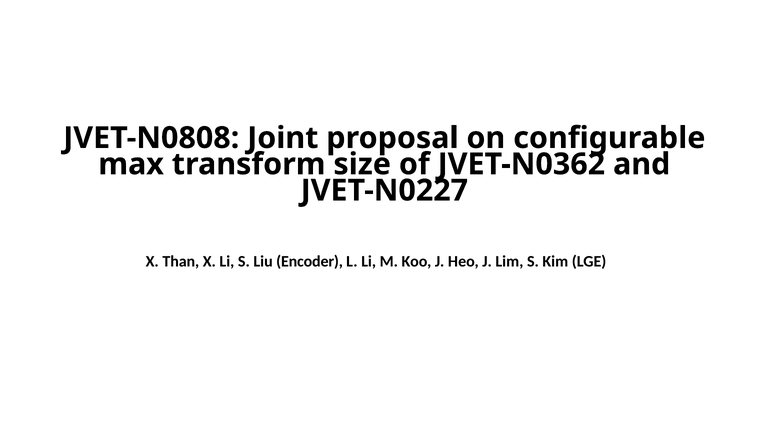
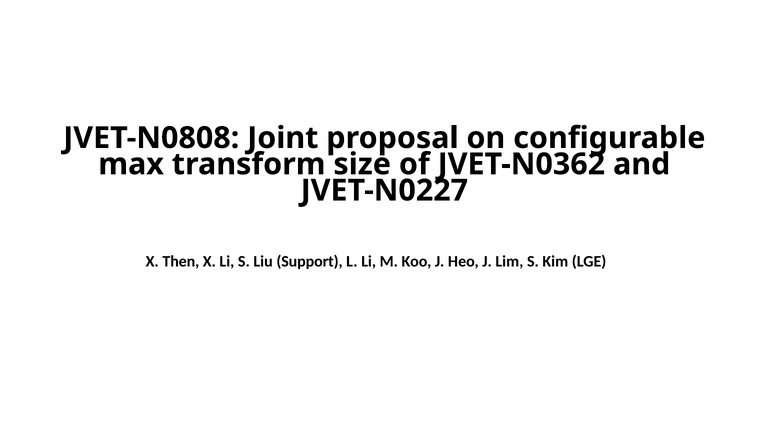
Than: Than -> Then
Encoder: Encoder -> Support
